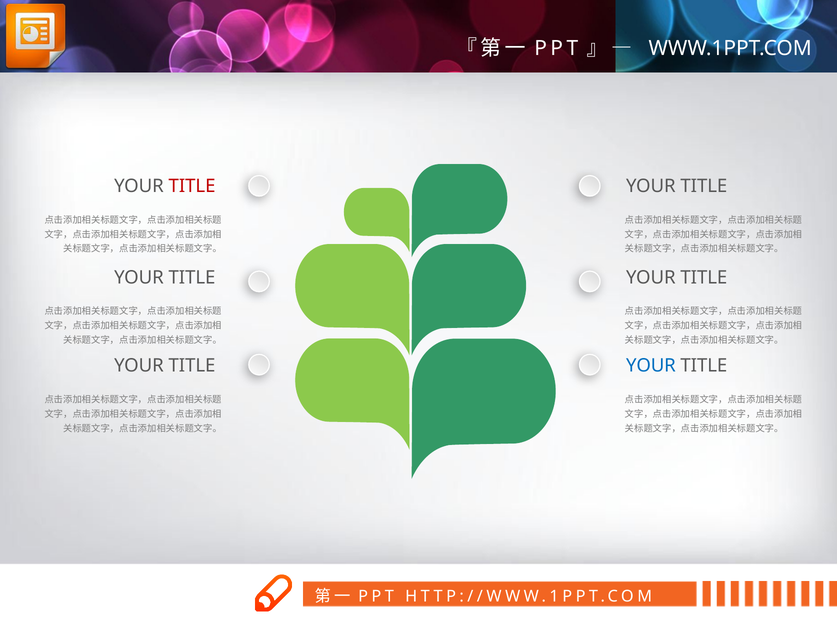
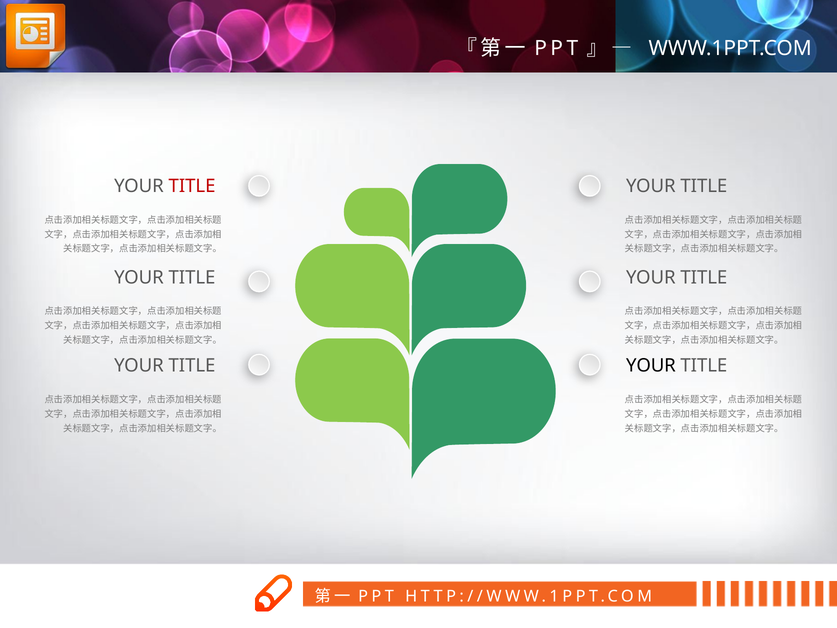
YOUR at (651, 366) colour: blue -> black
